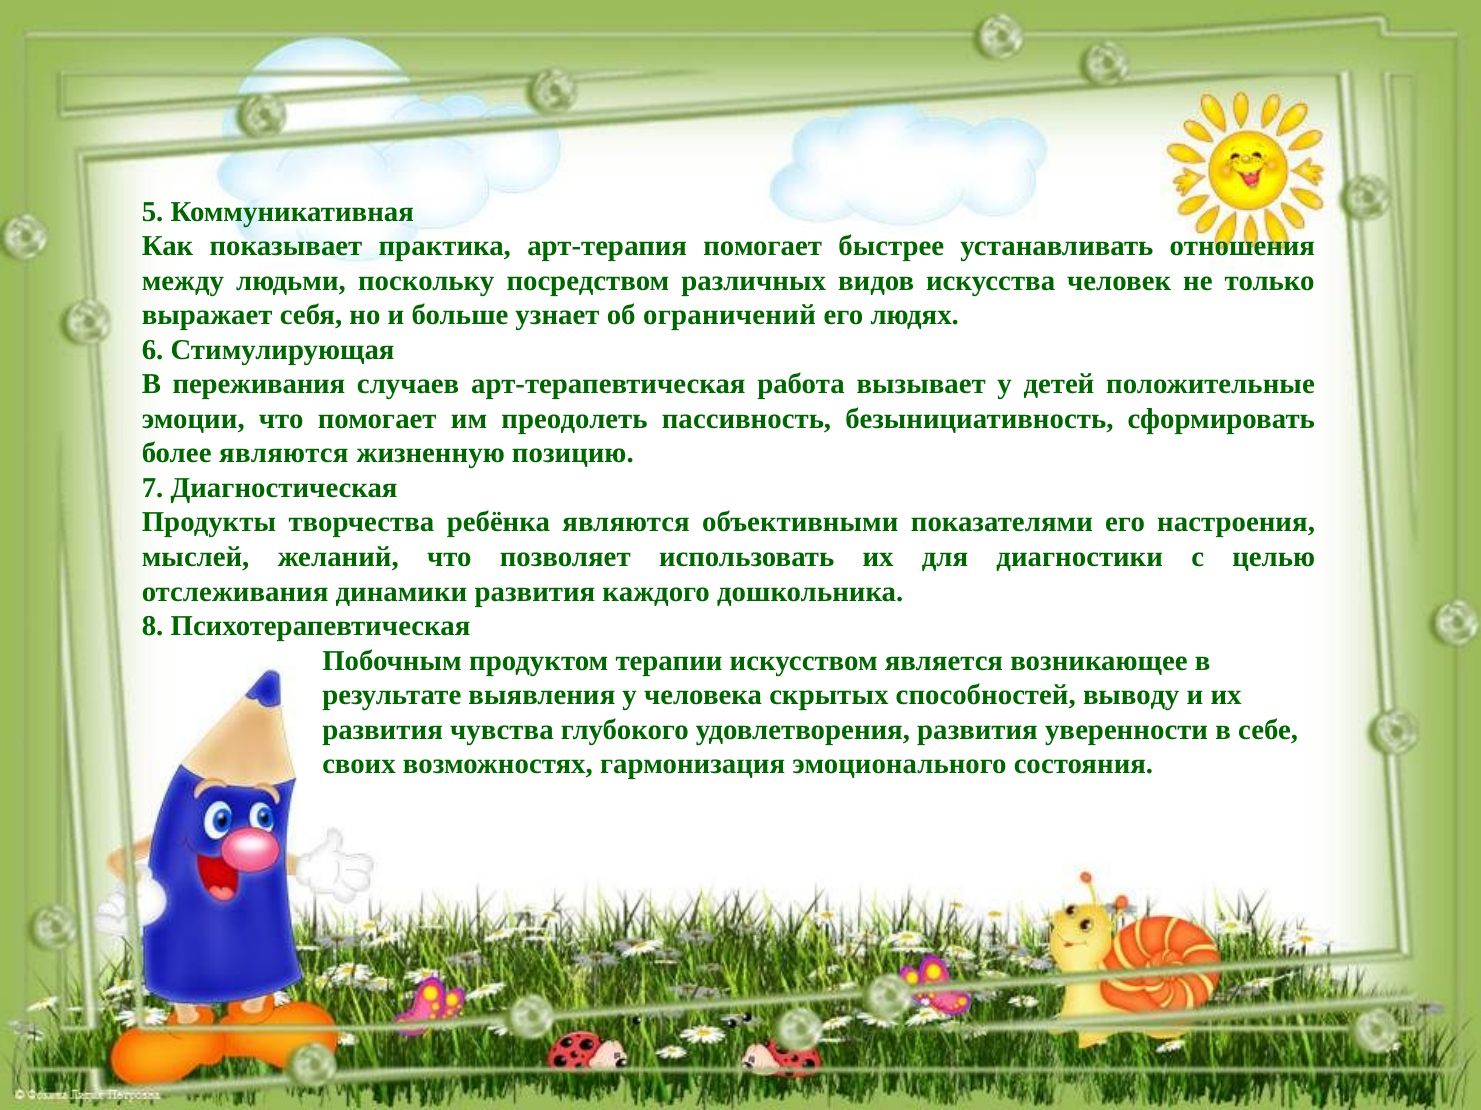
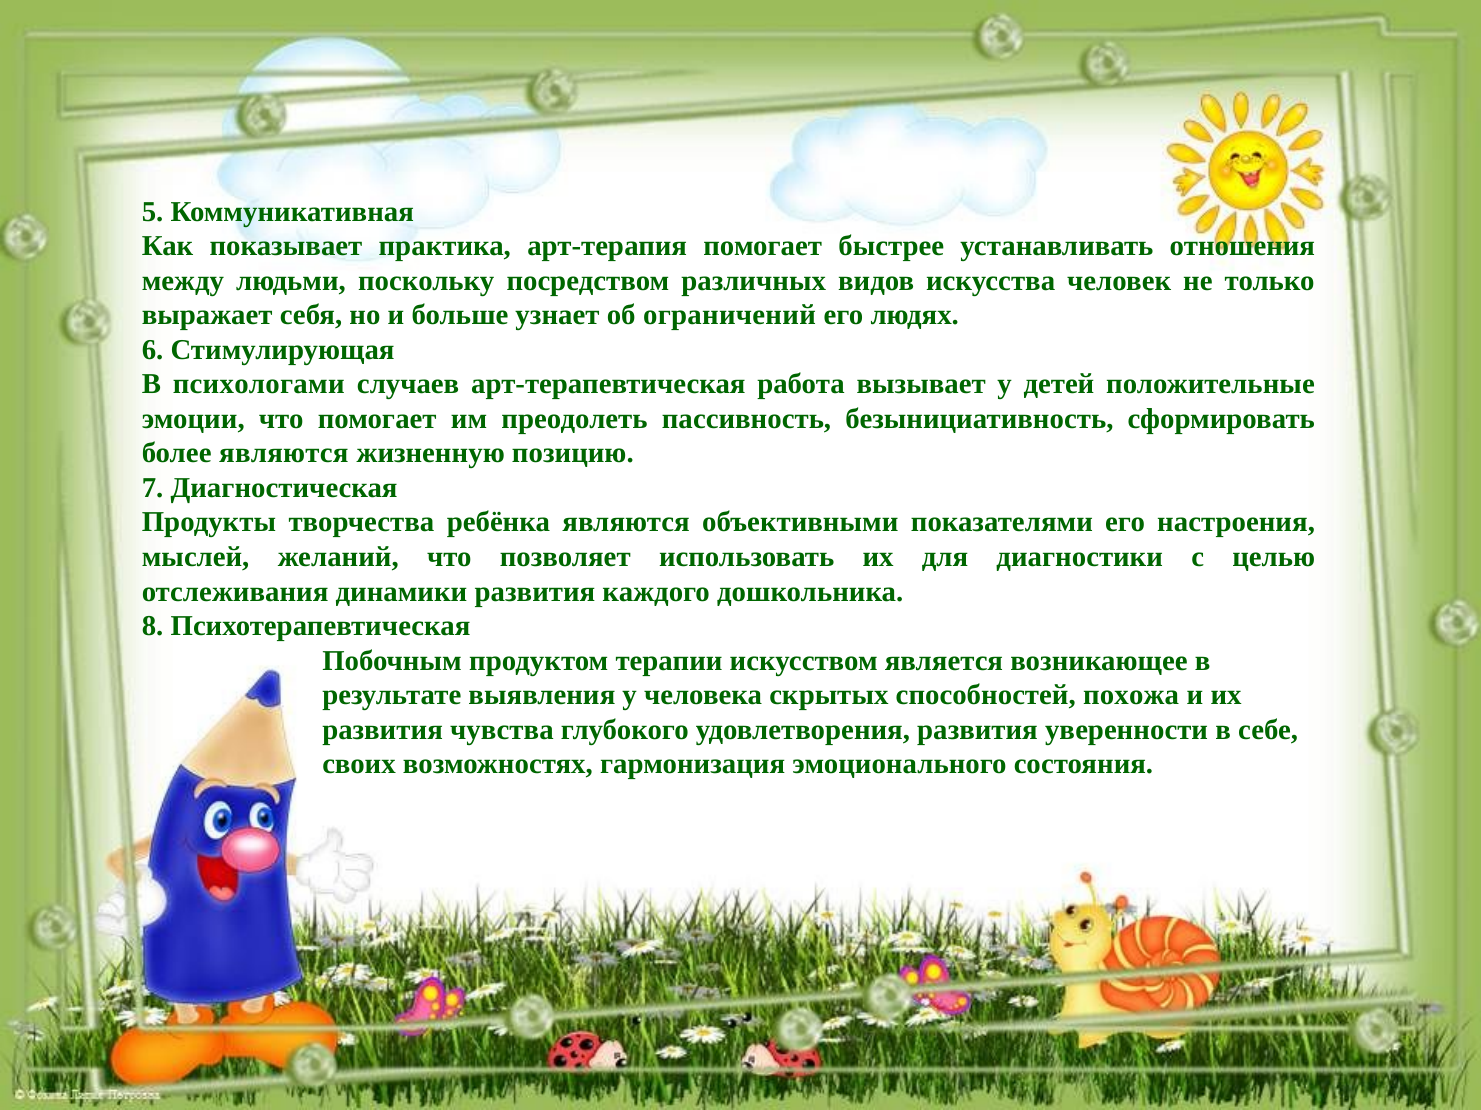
переживания: переживания -> психологами
выводу: выводу -> похожа
